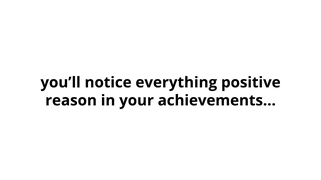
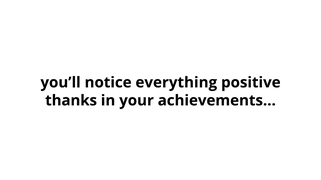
reason: reason -> thanks
